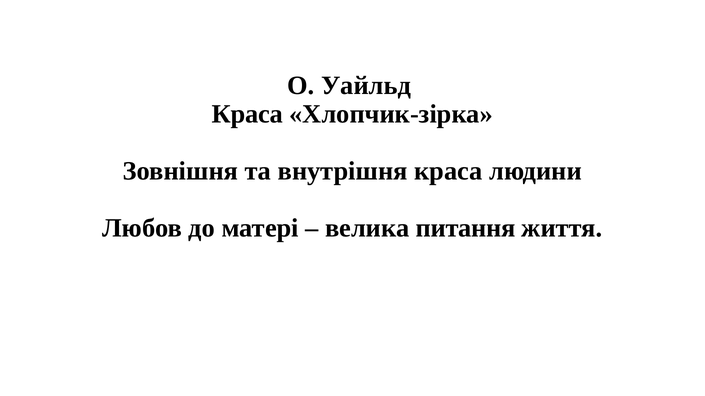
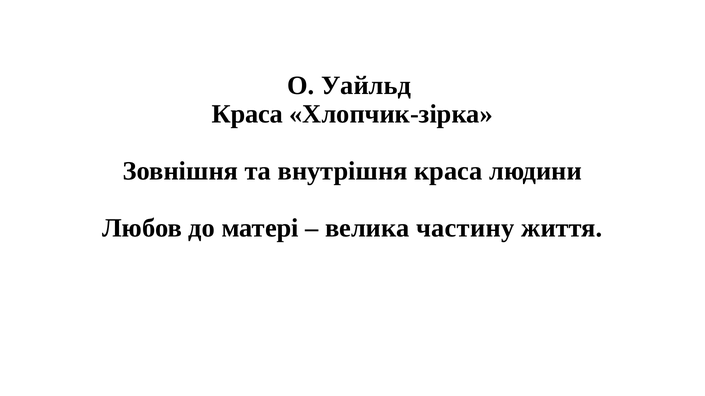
питання: питання -> частину
